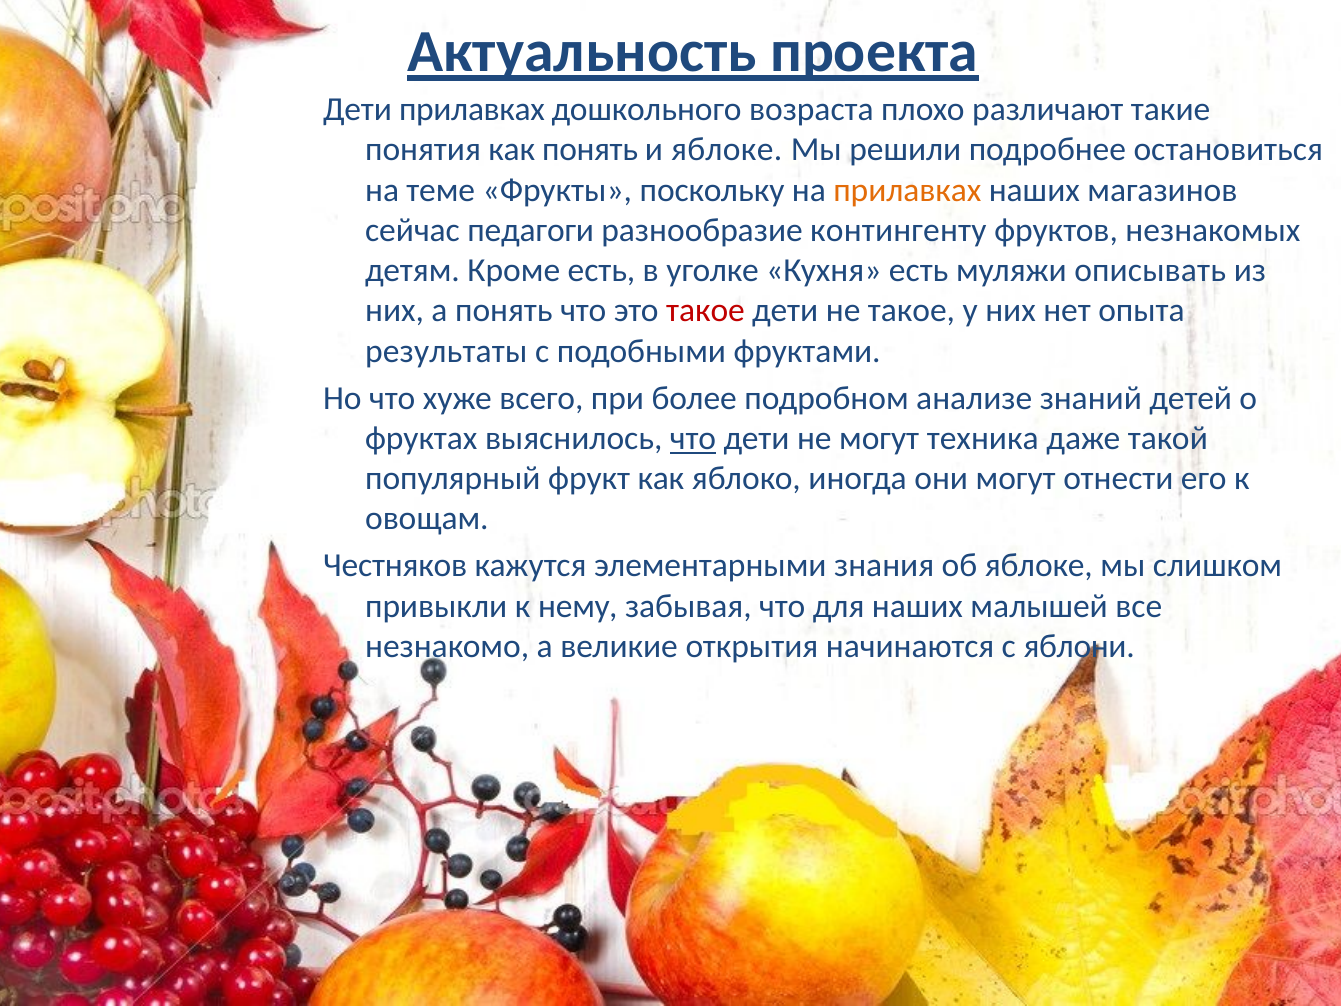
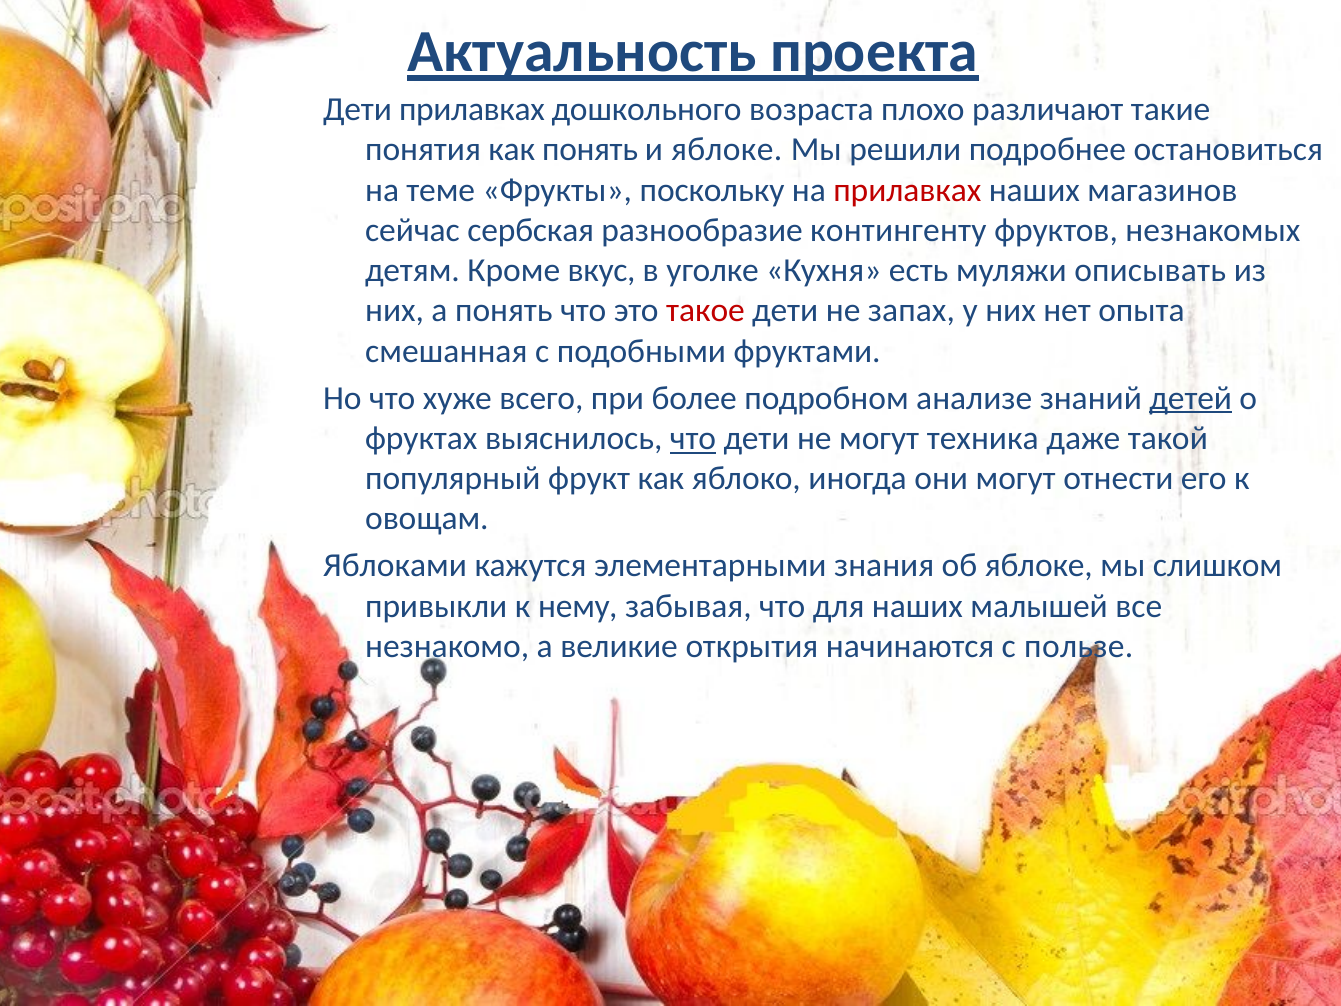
прилавках at (907, 190) colour: orange -> red
педагоги: педагоги -> сербская
Кроме есть: есть -> вкус
не такое: такое -> запах
результаты: результаты -> смешанная
детей underline: none -> present
Честняков: Честняков -> Яблоками
яблони: яблони -> пользе
